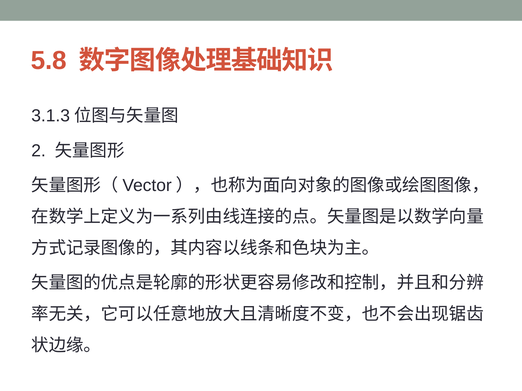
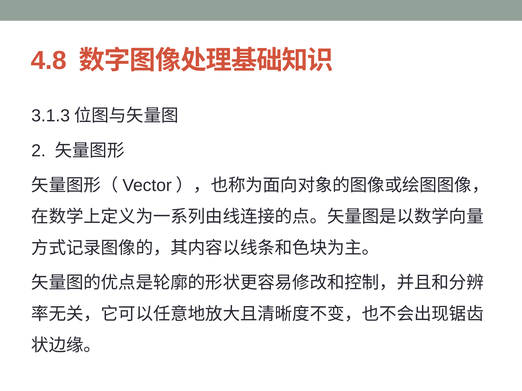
5.8: 5.8 -> 4.8
